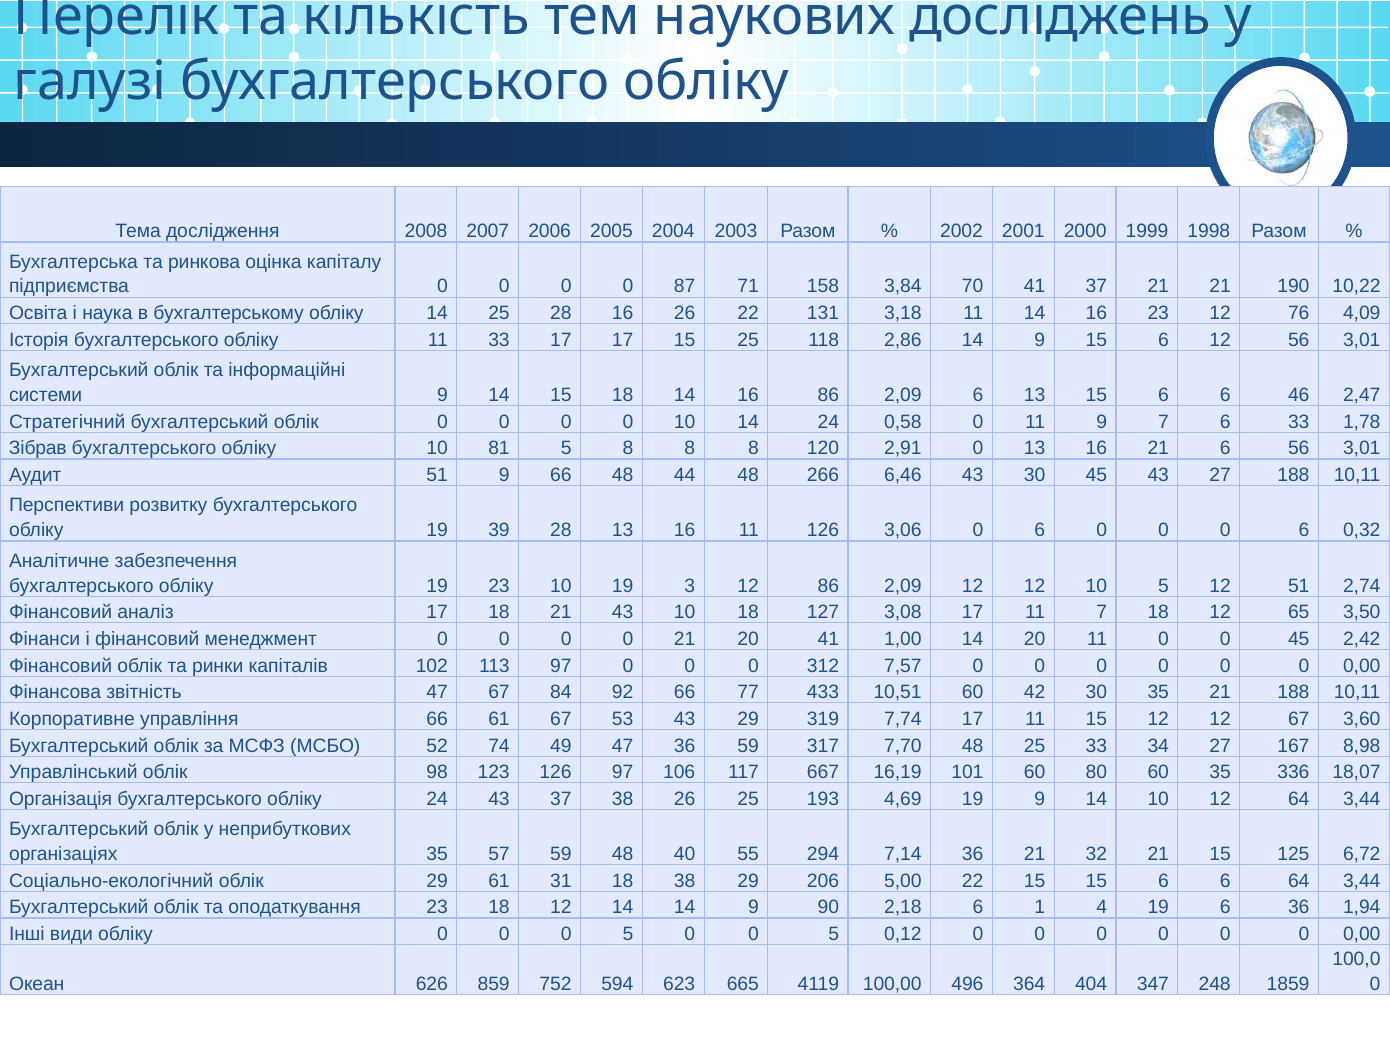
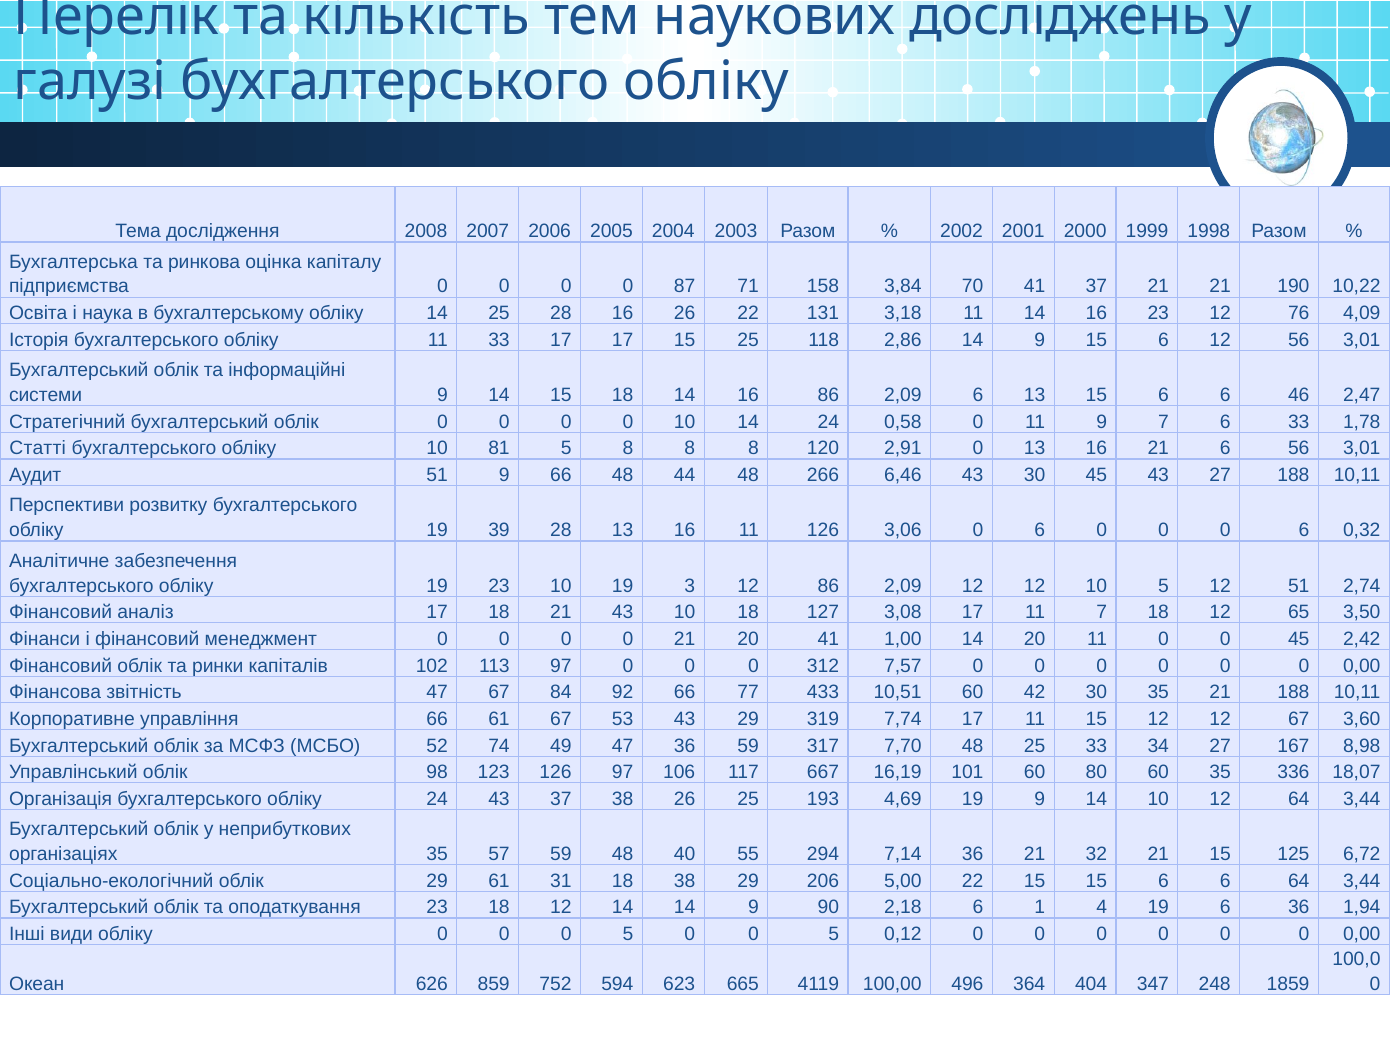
Зібрав: Зібрав -> Статті
